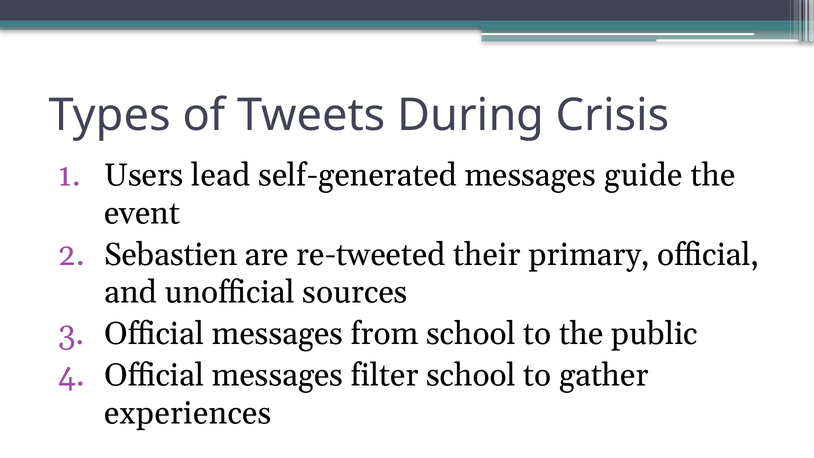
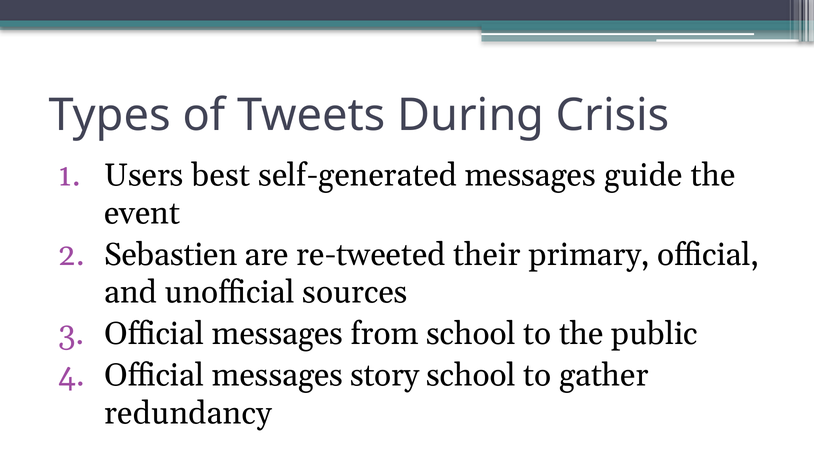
lead: lead -> best
filter: filter -> story
experiences: experiences -> redundancy
